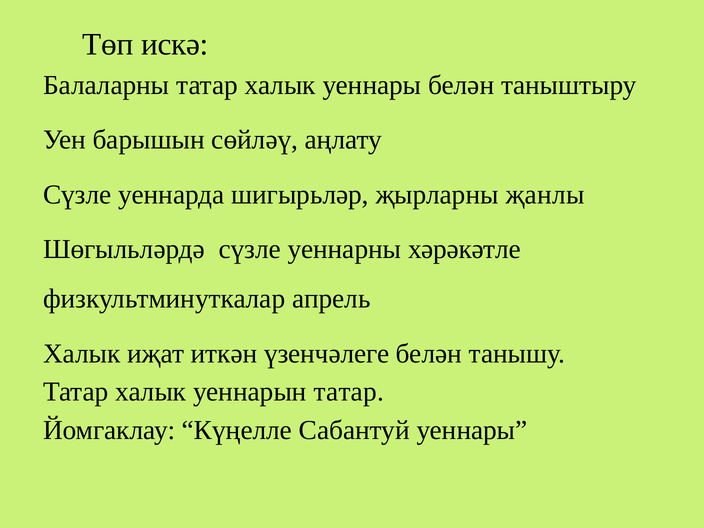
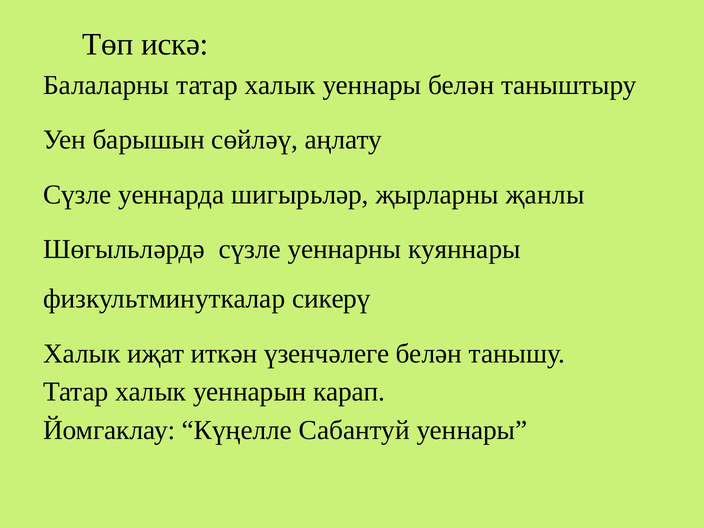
хәрәкәтле: хәрәкәтле -> куяннары
апрель: апрель -> сикерү
уеннарын татар: татар -> карап
